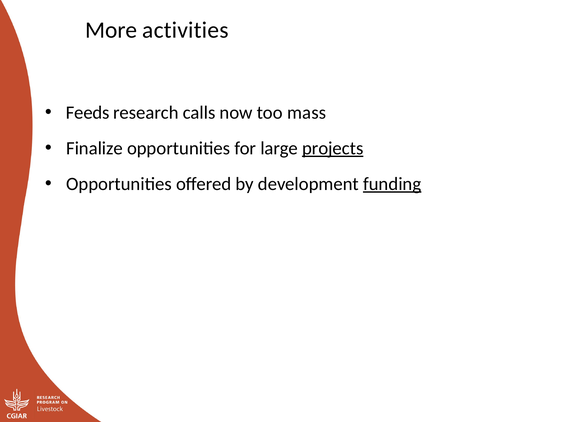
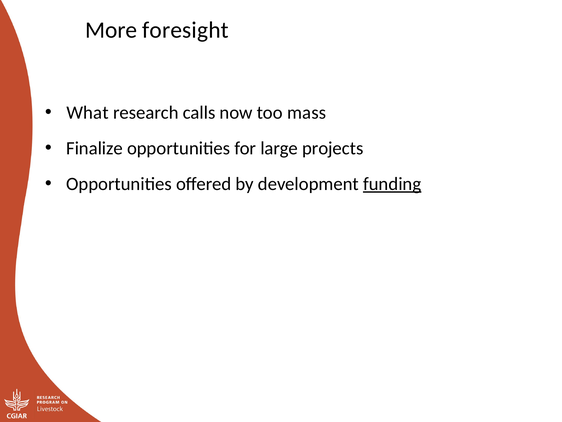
activities: activities -> foresight
Feeds: Feeds -> What
projects underline: present -> none
